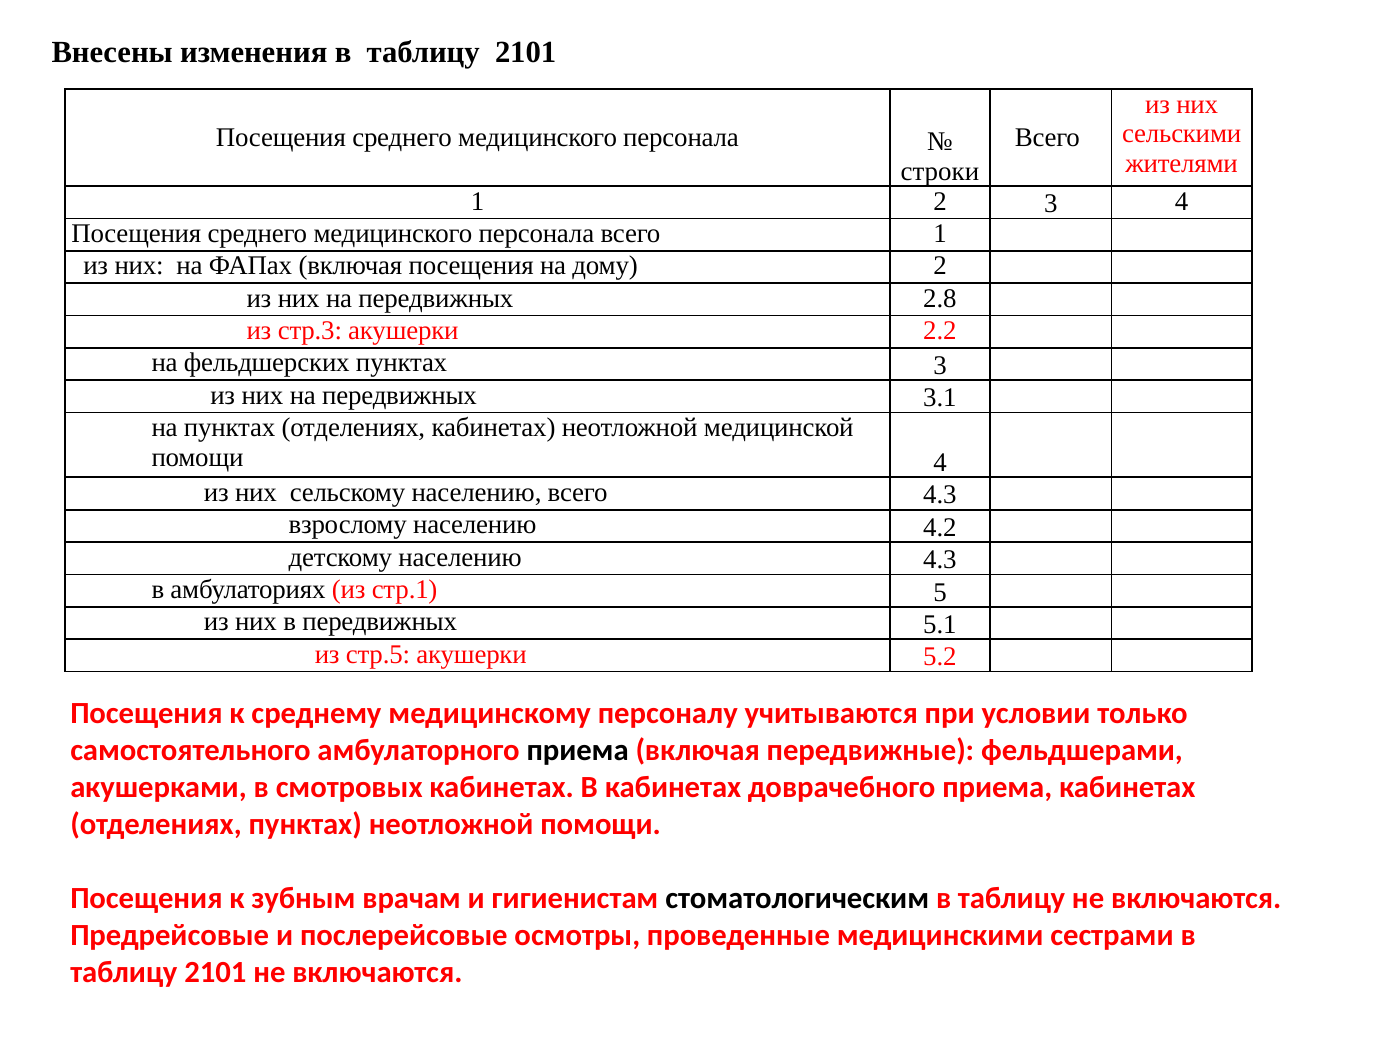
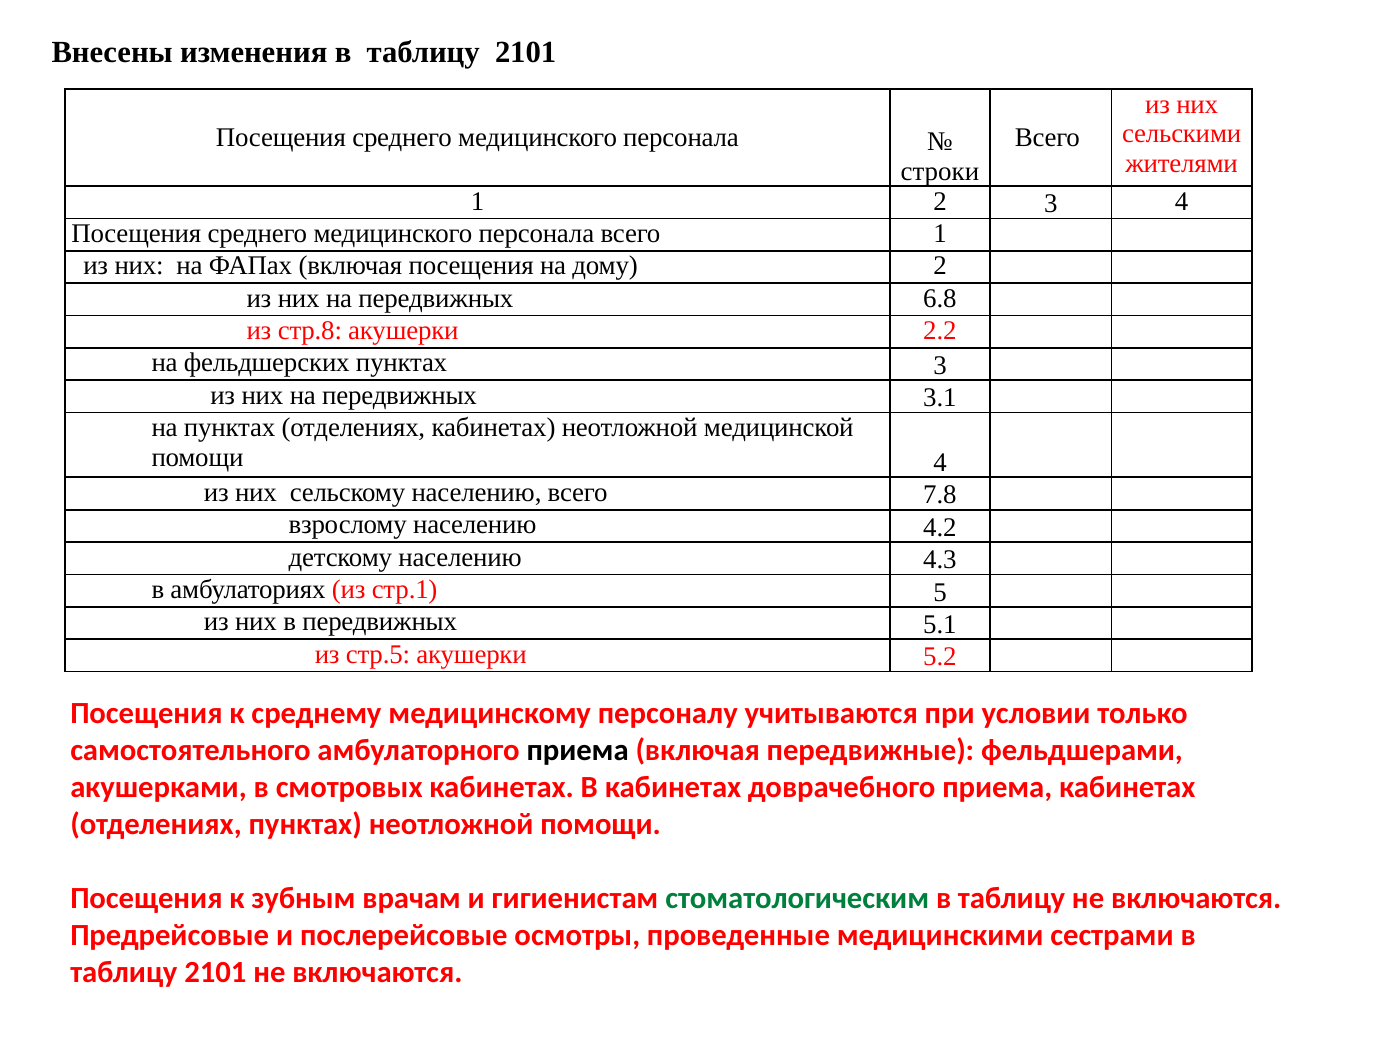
2.8: 2.8 -> 6.8
стр.3: стр.3 -> стр.8
всего 4.3: 4.3 -> 7.8
стоматологическим colour: black -> green
